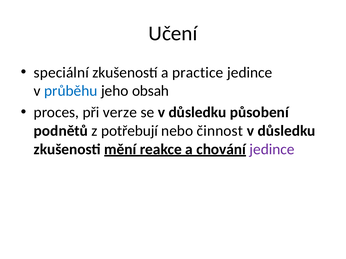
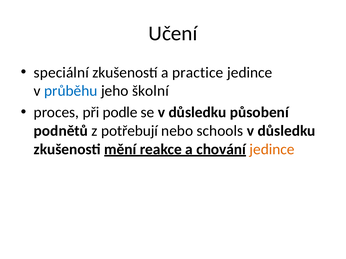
obsah: obsah -> školní
verze: verze -> podle
činnost: činnost -> schools
jedince at (272, 149) colour: purple -> orange
